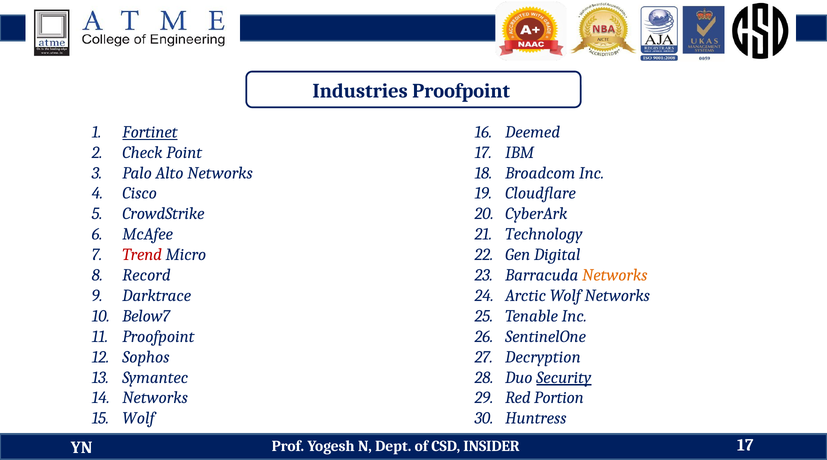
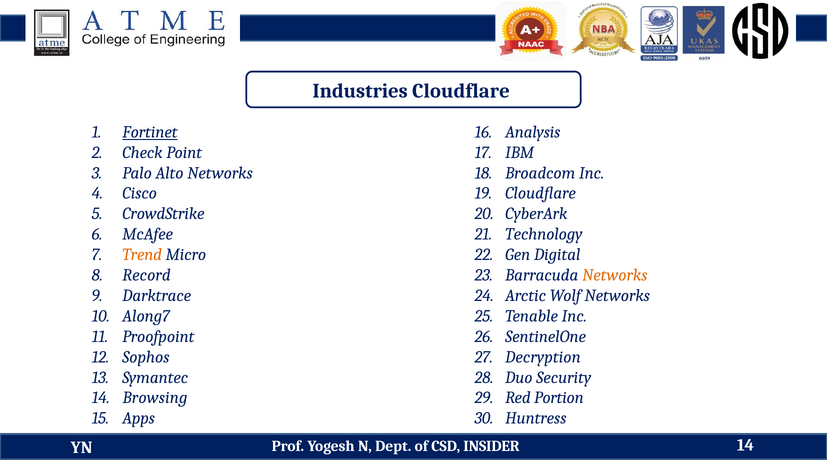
Industries Proofpoint: Proofpoint -> Cloudflare
Deemed: Deemed -> Analysis
Trend colour: red -> orange
Below7: Below7 -> Along7
Security underline: present -> none
Networks at (155, 397): Networks -> Browsing
Wolf at (138, 418): Wolf -> Apps
YN 17: 17 -> 14
